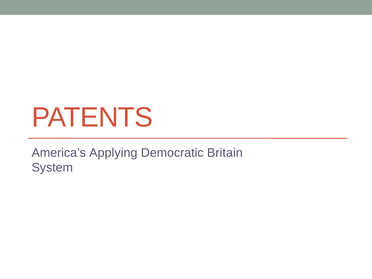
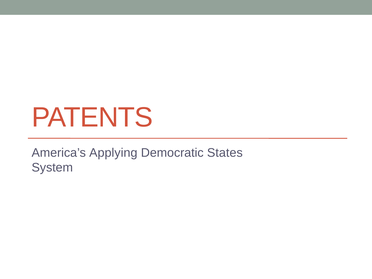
Britain: Britain -> States
